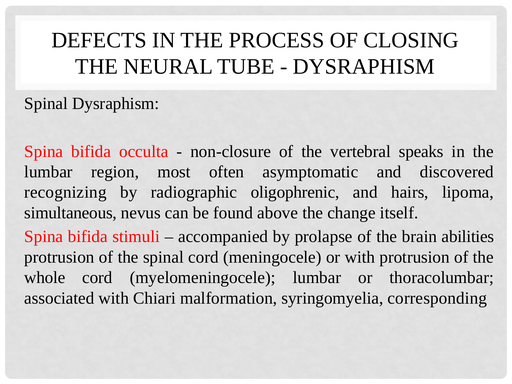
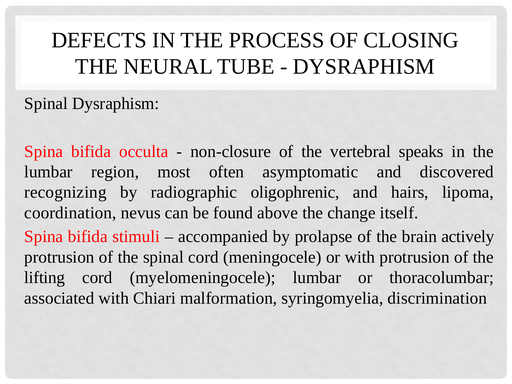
simultaneous: simultaneous -> coordination
abilities: abilities -> actively
whole: whole -> lifting
corresponding: corresponding -> discrimination
